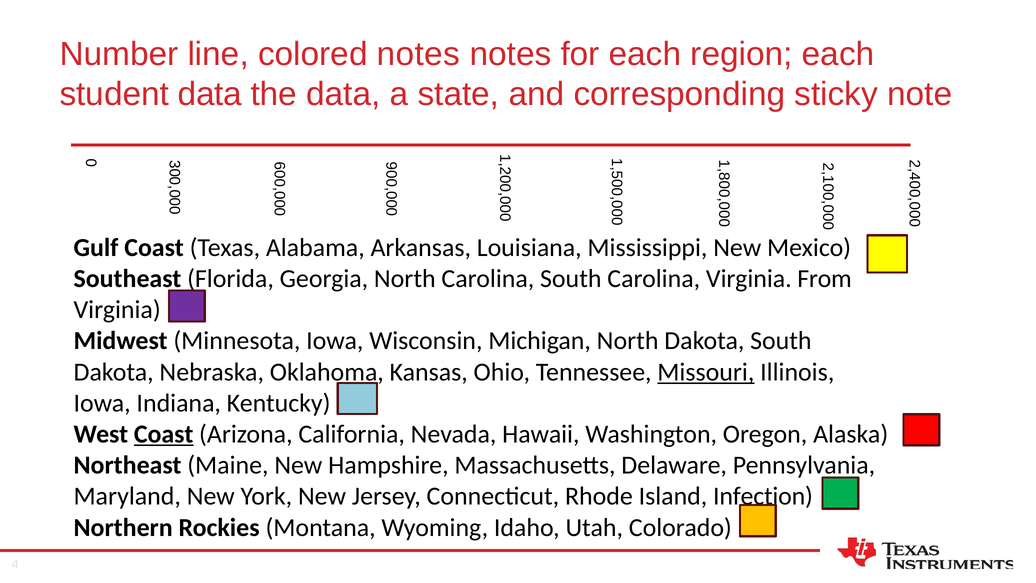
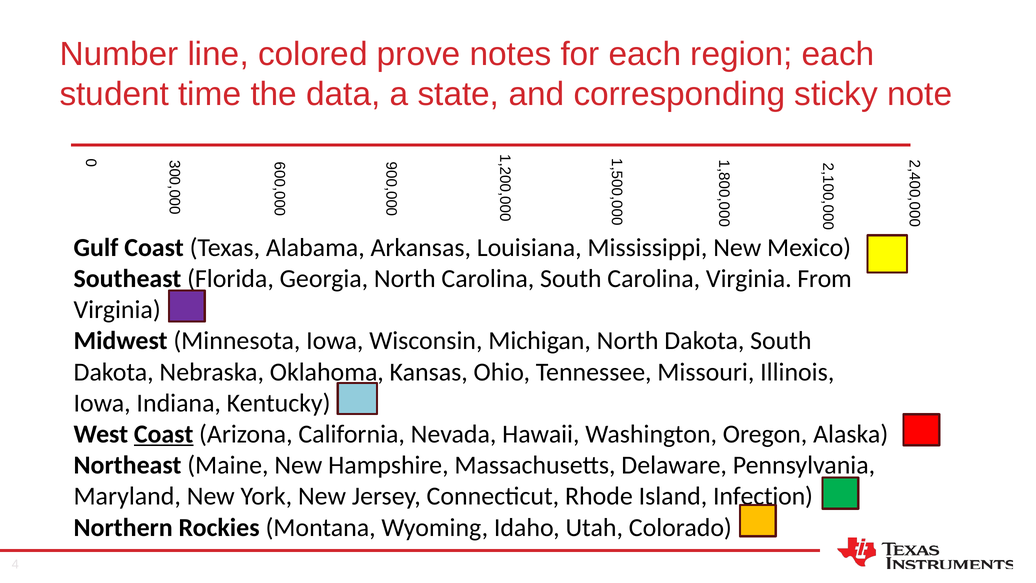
colored notes: notes -> prove
student data: data -> time
Missouri underline: present -> none
